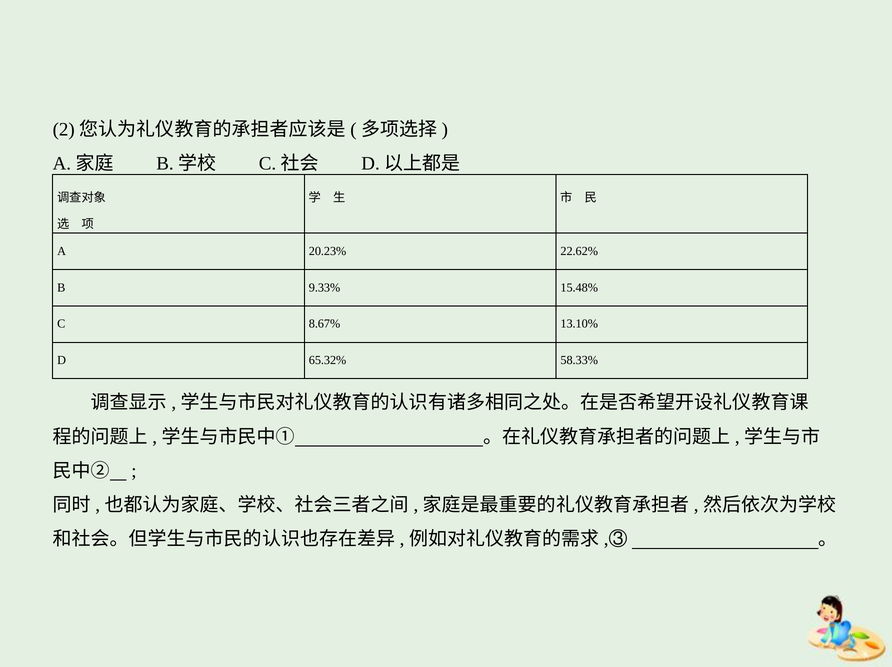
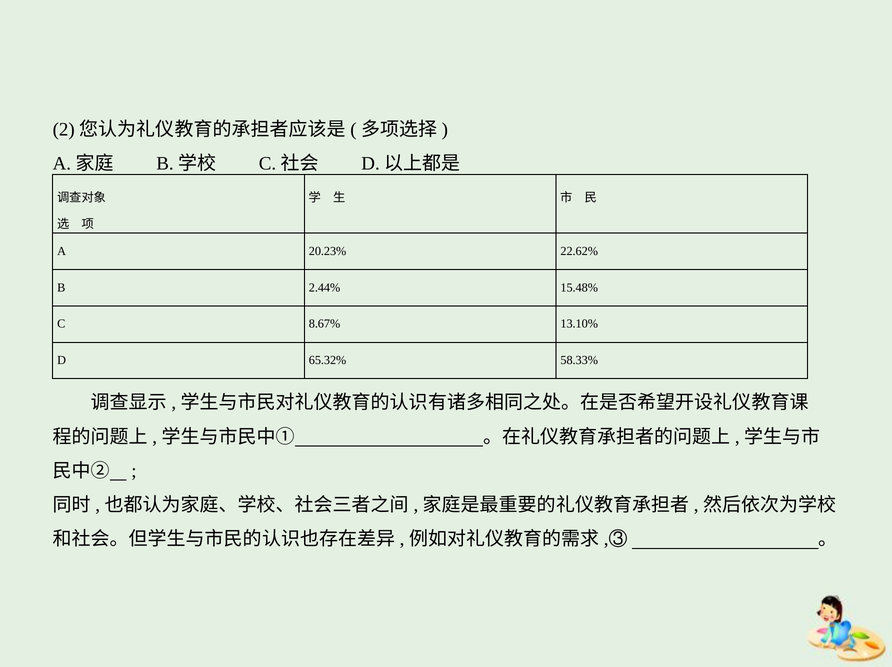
9.33%: 9.33% -> 2.44%
